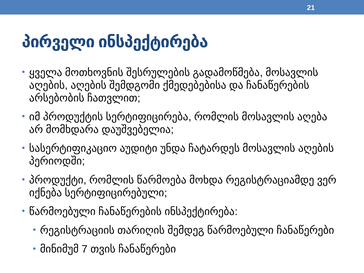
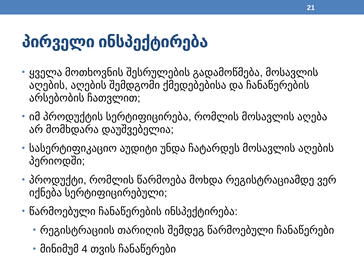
7: 7 -> 4
